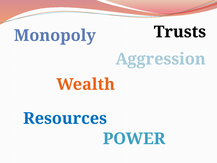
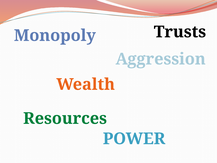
Resources colour: blue -> green
